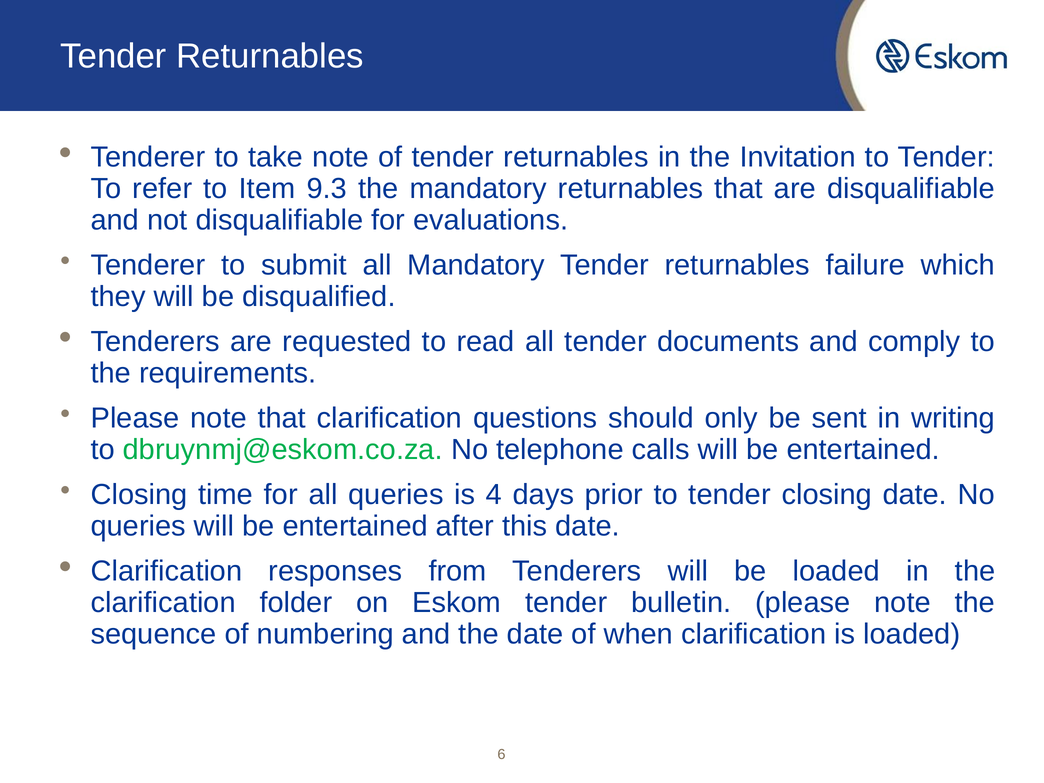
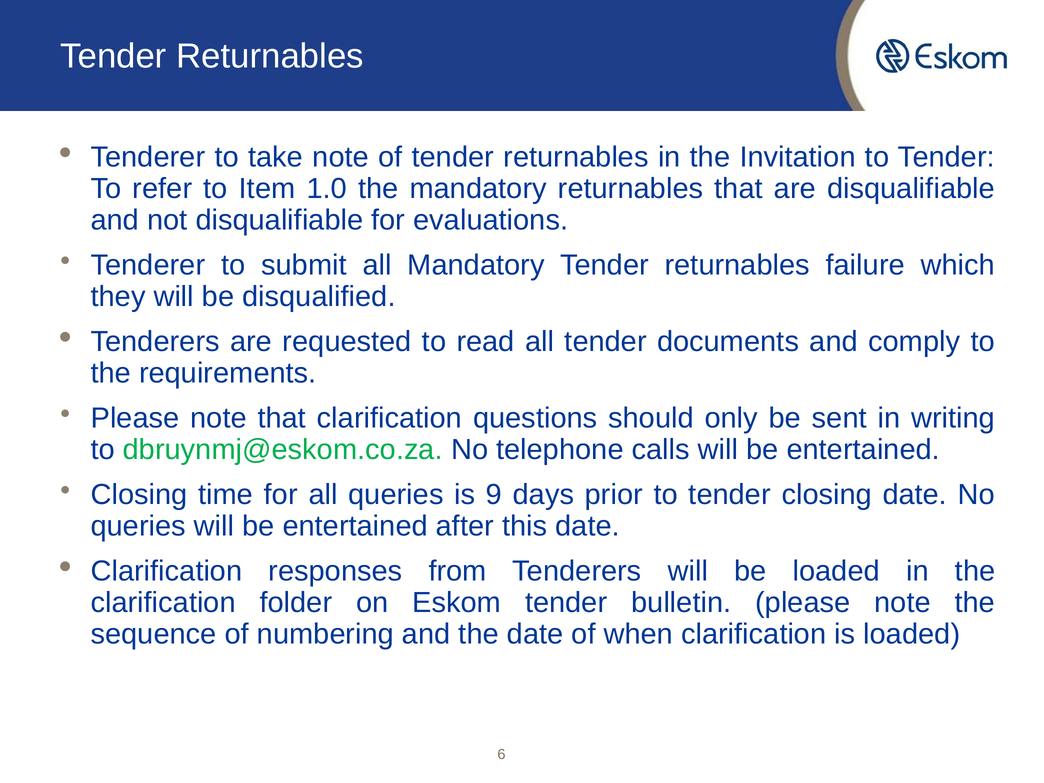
9.3: 9.3 -> 1.0
4: 4 -> 9
